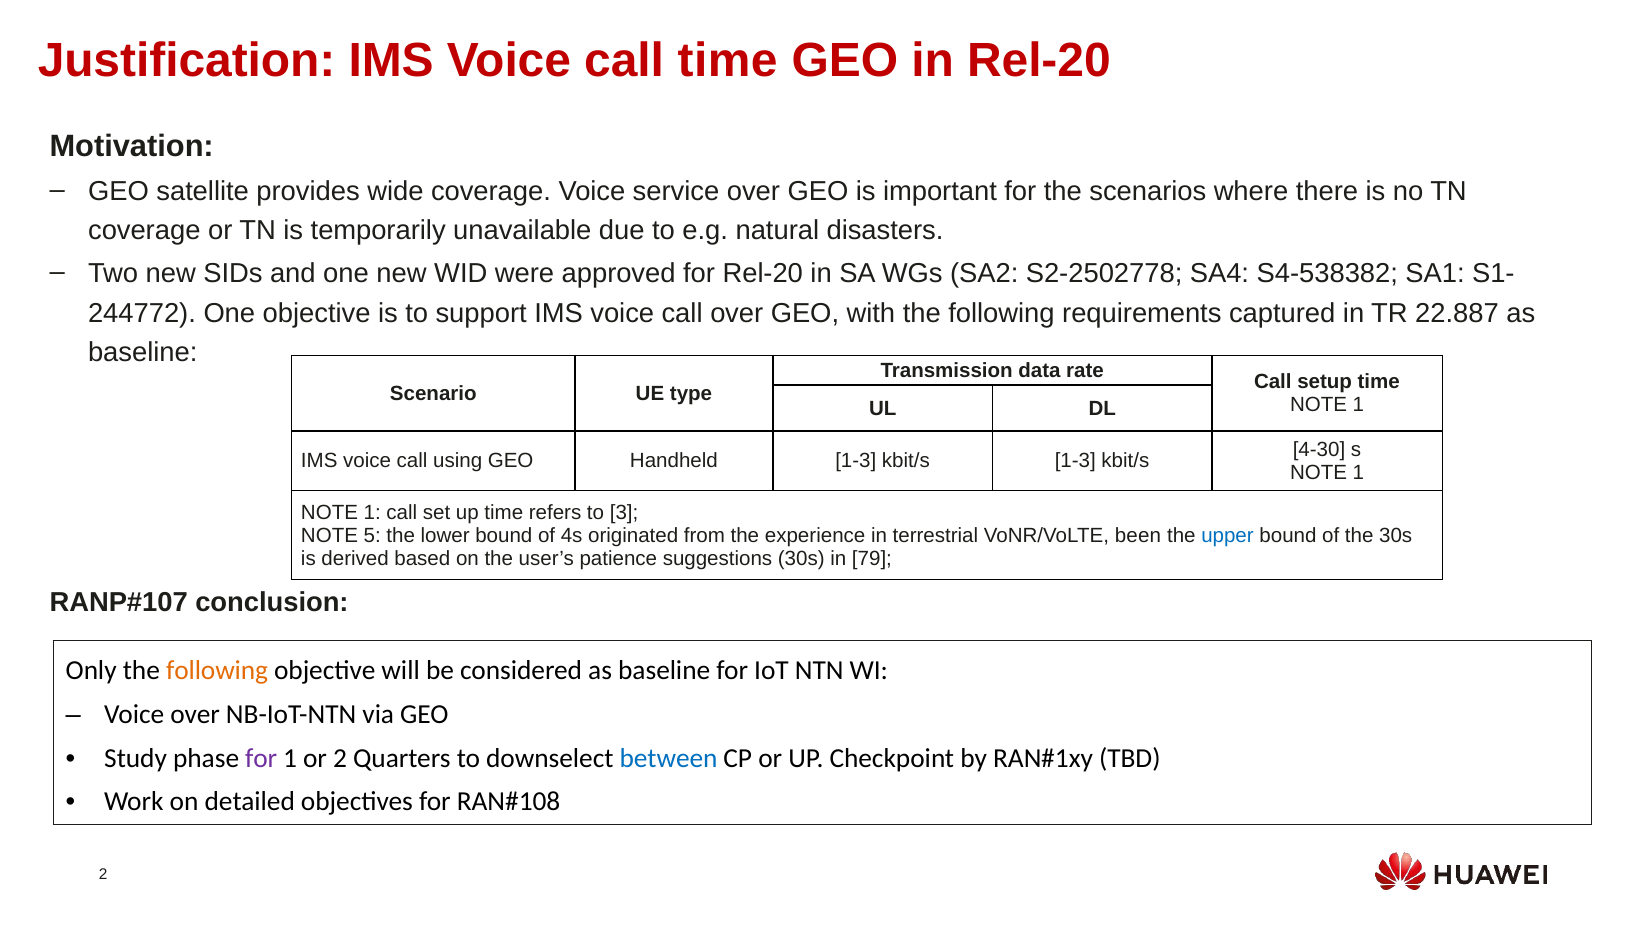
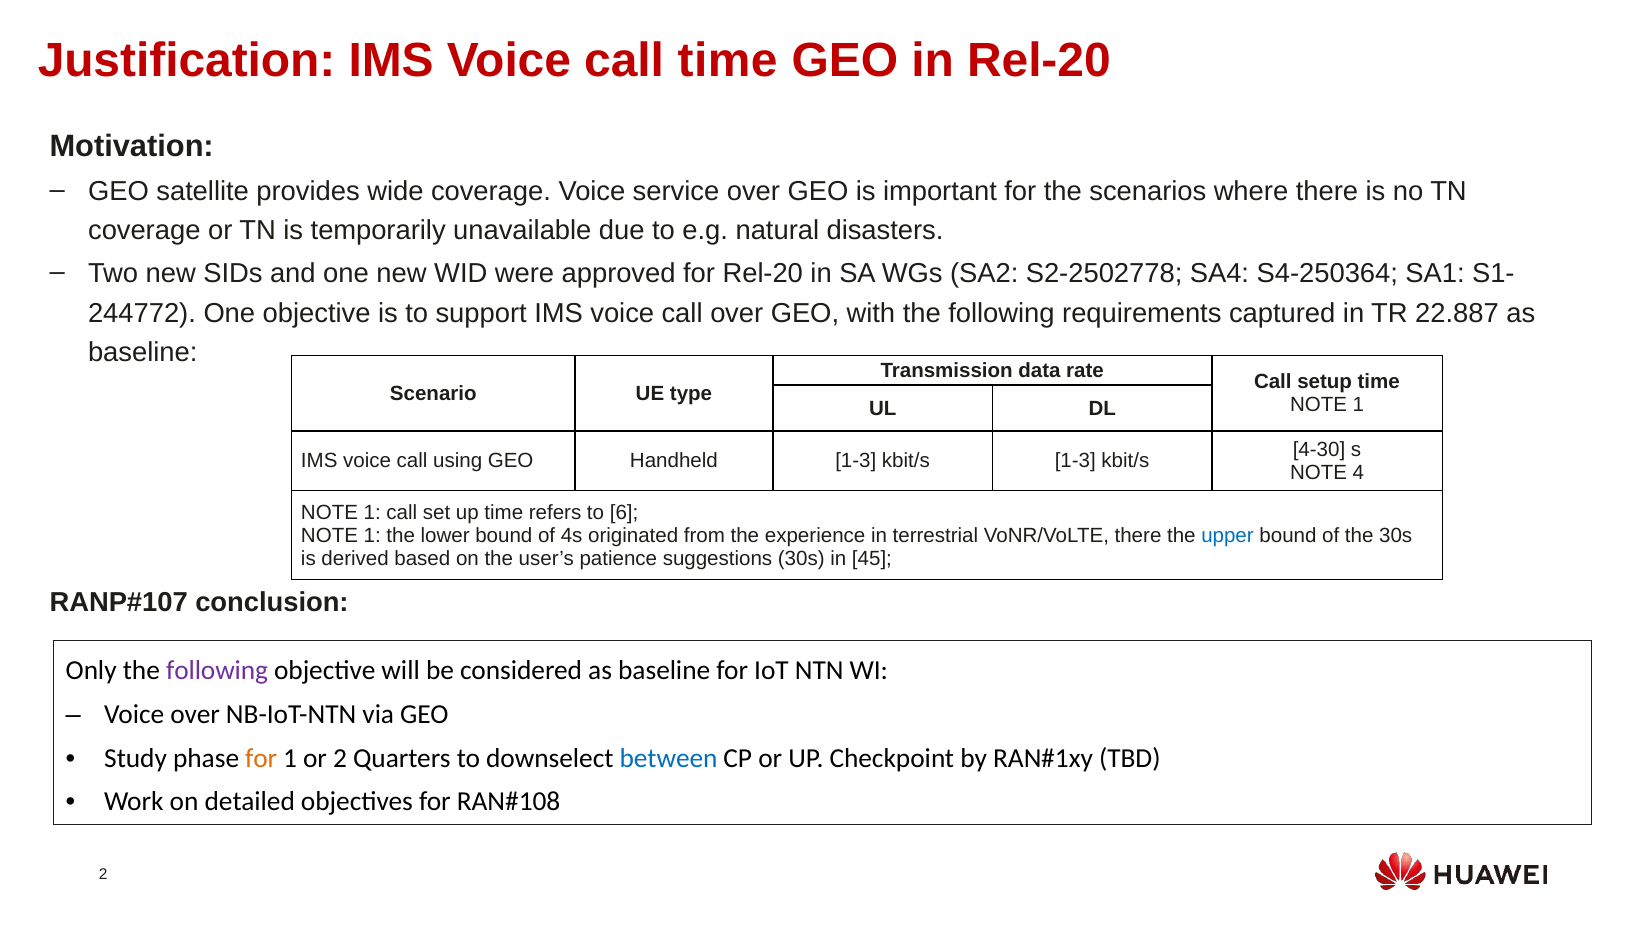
S4-538382: S4-538382 -> S4-250364
1 at (1358, 473): 1 -> 4
3: 3 -> 6
5 at (372, 535): 5 -> 1
VoNR/VoLTE been: been -> there
79: 79 -> 45
following at (217, 671) colour: orange -> purple
for at (261, 758) colour: purple -> orange
